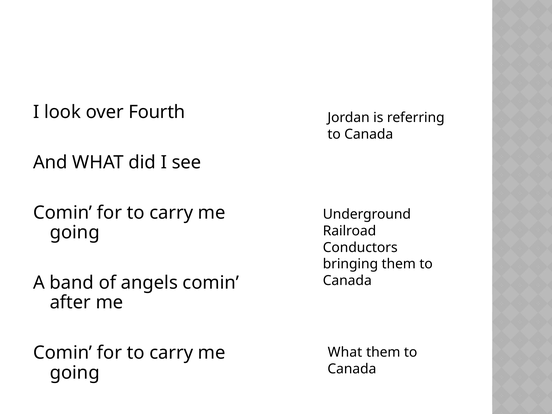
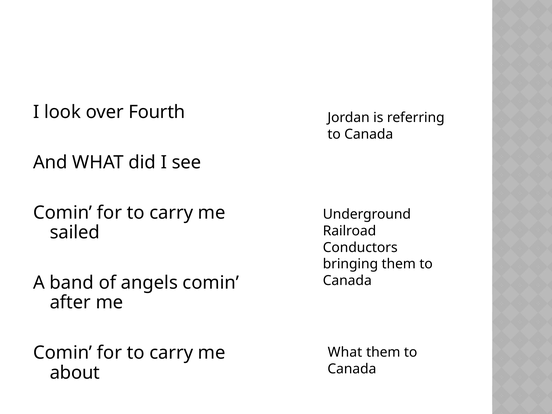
going at (75, 233): going -> sailed
going at (75, 373): going -> about
